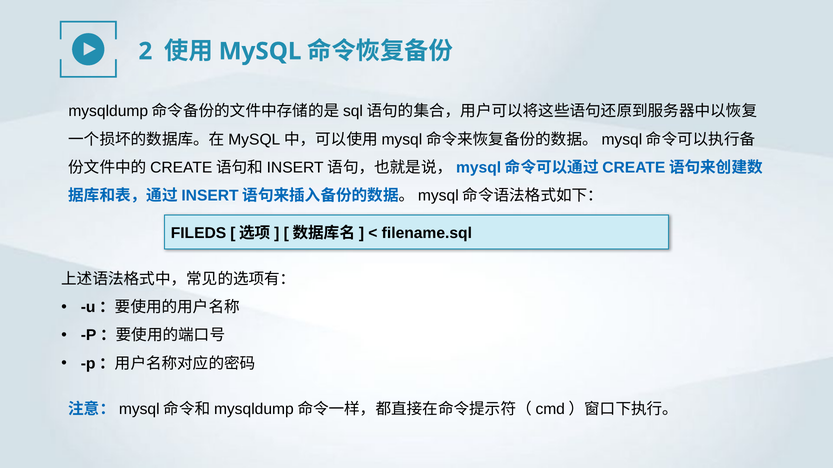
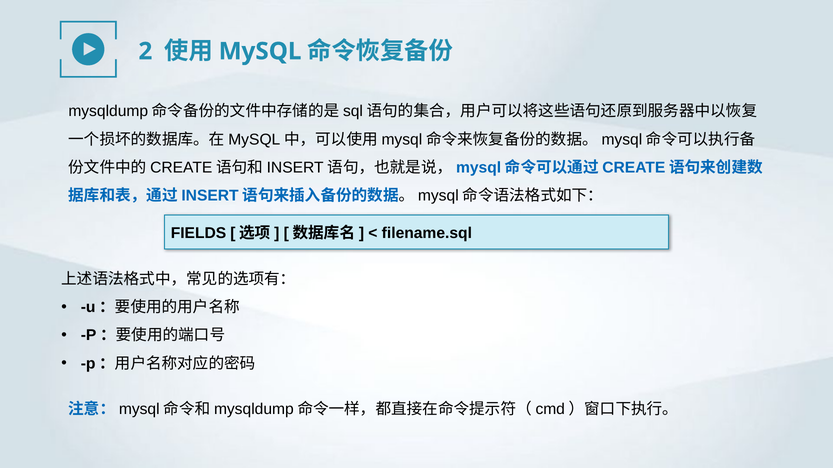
FILEDS: FILEDS -> FIELDS
